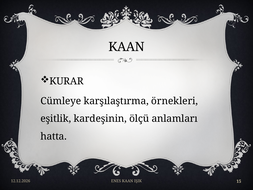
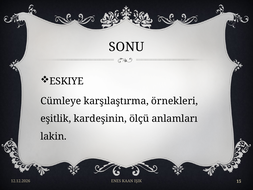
KAAN at (127, 47): KAAN -> SONU
KURAR: KURAR -> ESKIYE
hatta: hatta -> lakin
